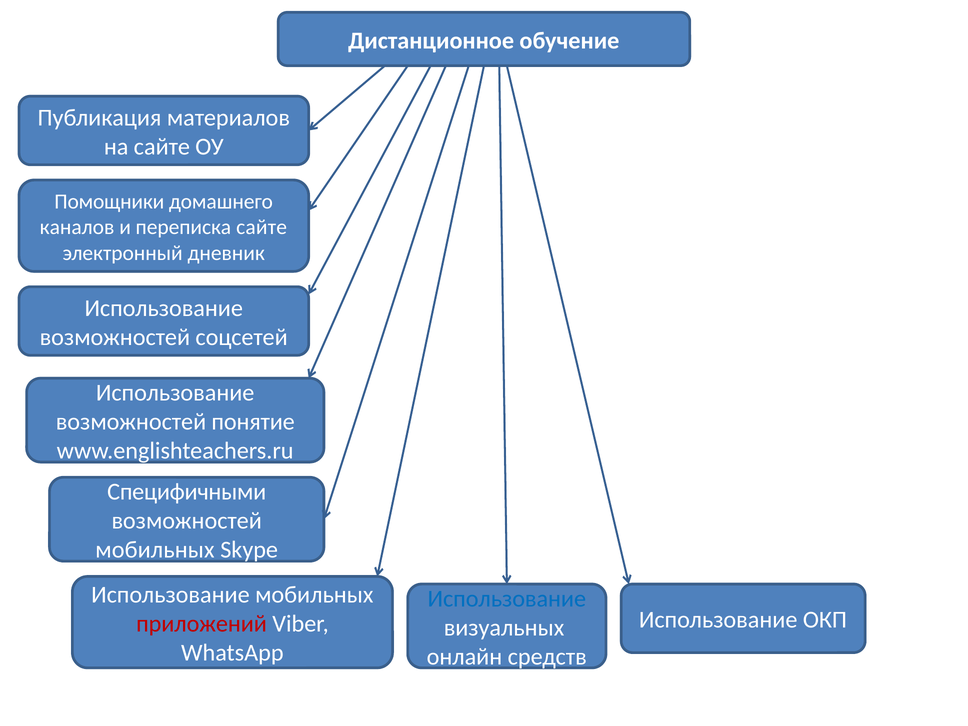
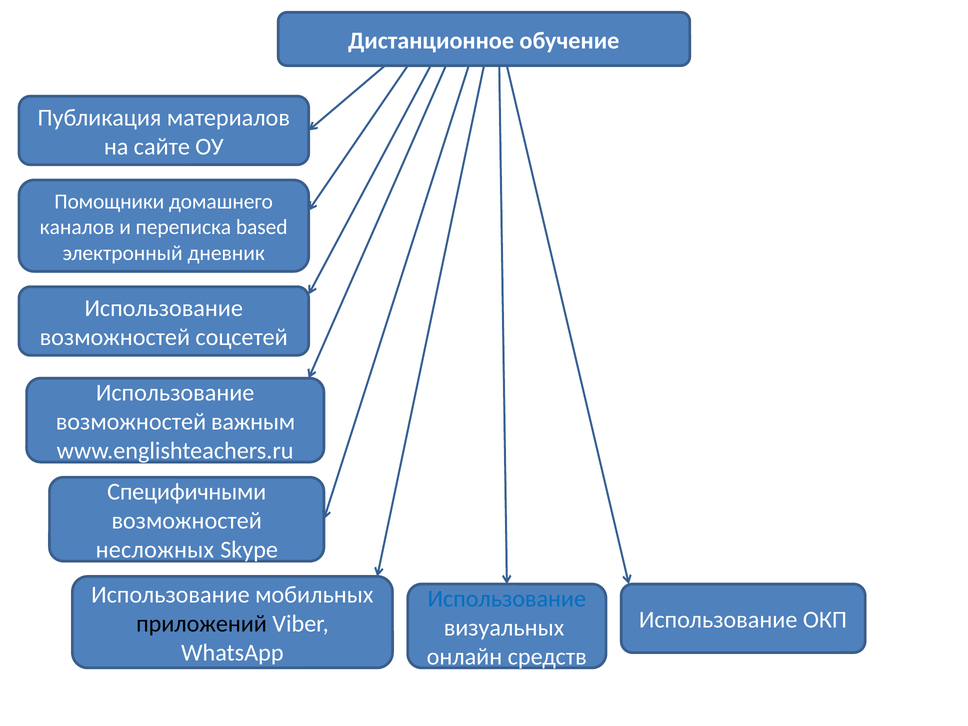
переписка сайте: сайте -> based
понятие: понятие -> важным
мобильных at (155, 550): мобильных -> несложных
приложений colour: red -> black
